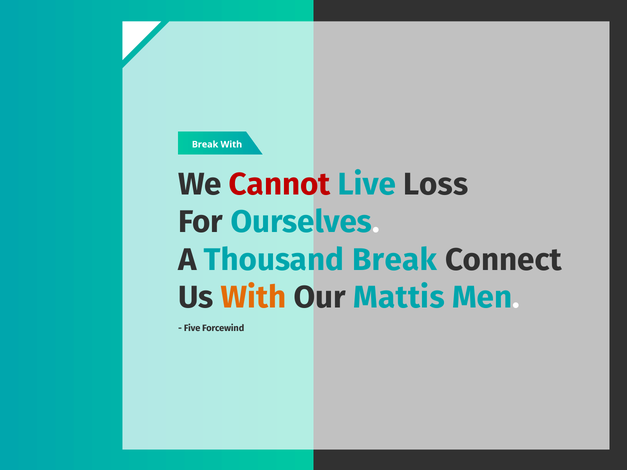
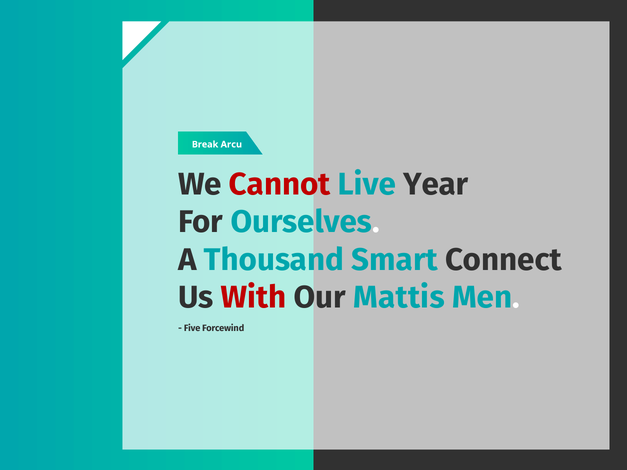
Break With: With -> Arcu
Loss: Loss -> Year
Thousand Break: Break -> Smart
With at (254, 297) colour: orange -> red
